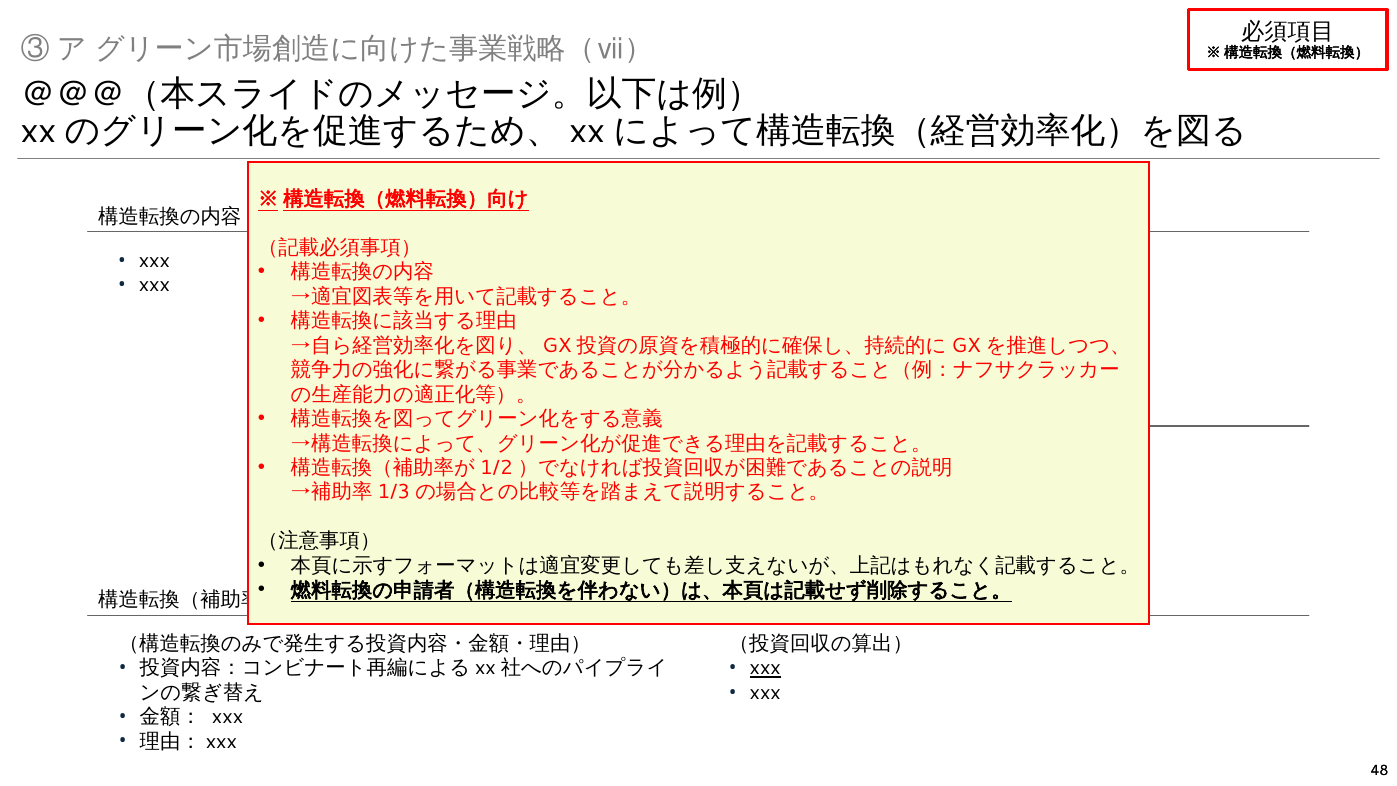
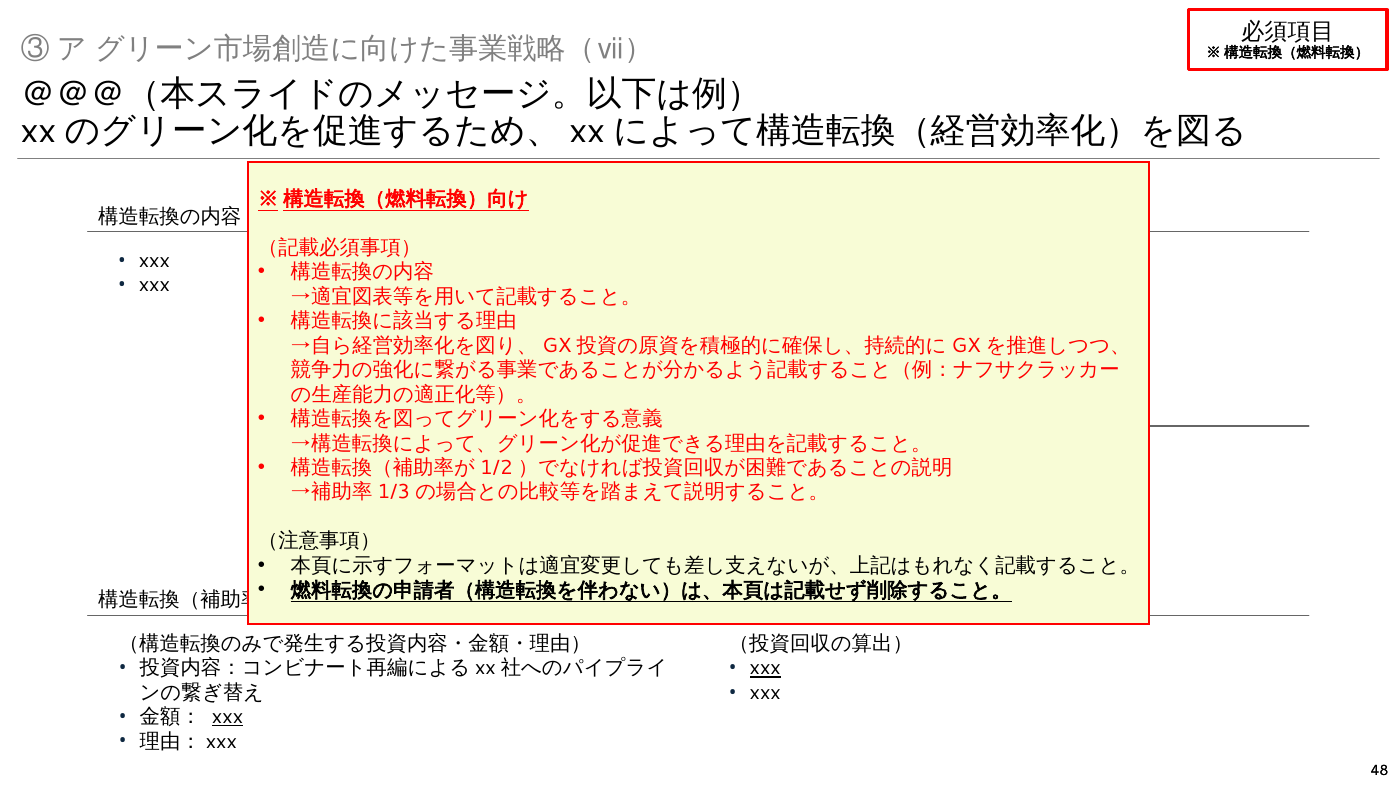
xxx at (228, 717) underline: none -> present
